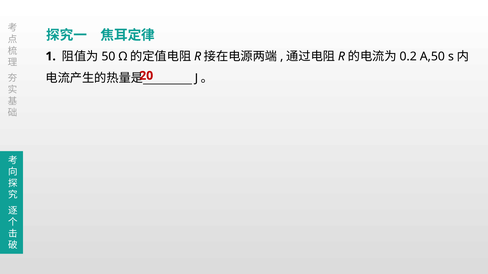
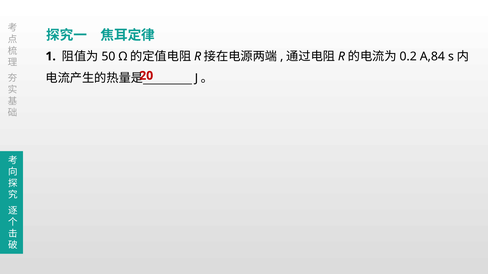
A,50: A,50 -> A,84
